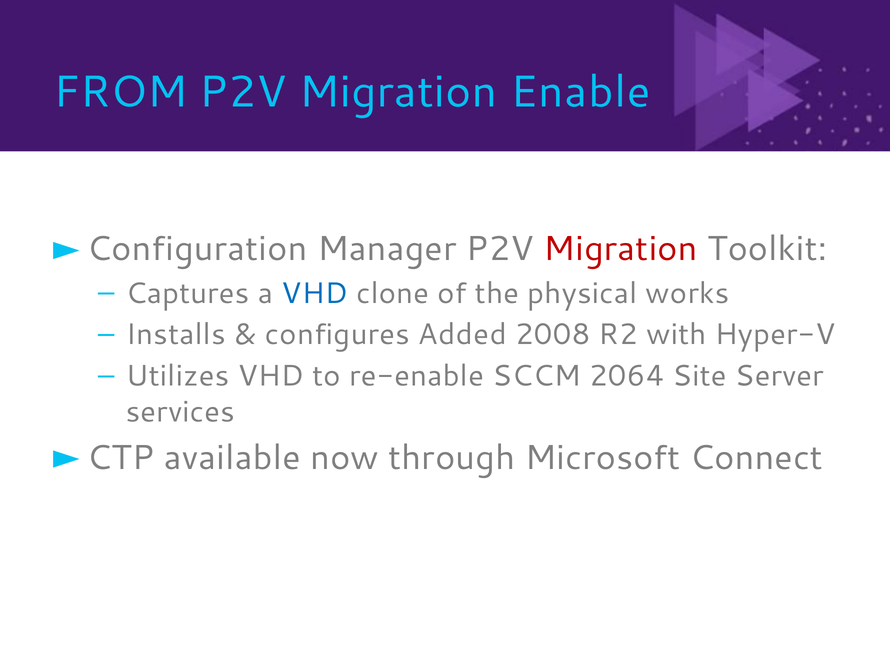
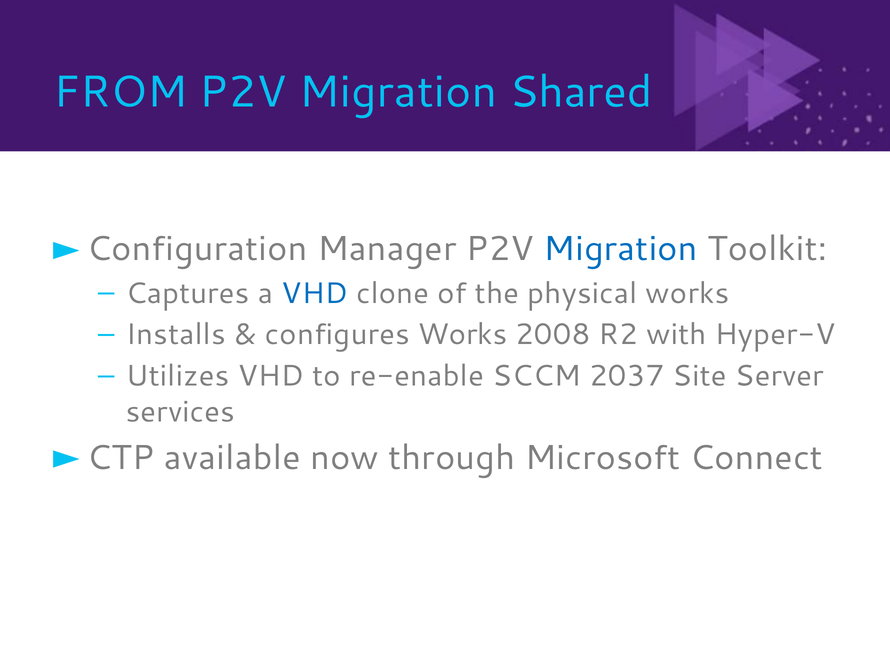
Enable: Enable -> Shared
Migration at (621, 249) colour: red -> blue
configures Added: Added -> Works
2064: 2064 -> 2037
